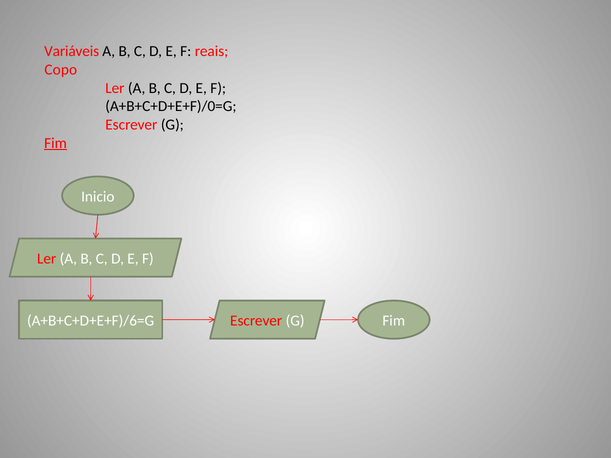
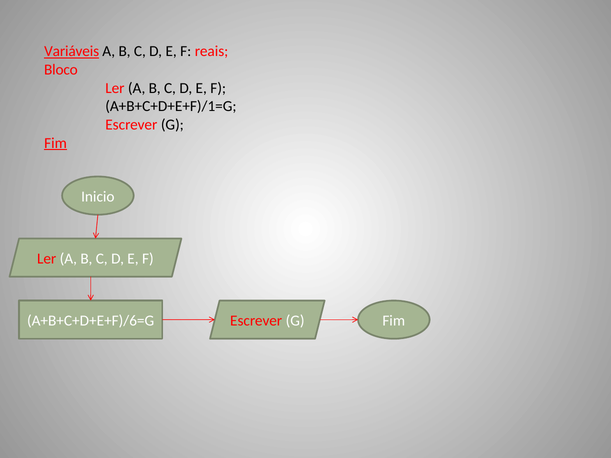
Variáveis underline: none -> present
Copo: Copo -> Bloco
A+B+C+D+E+F)/0=G: A+B+C+D+E+F)/0=G -> A+B+C+D+E+F)/1=G
